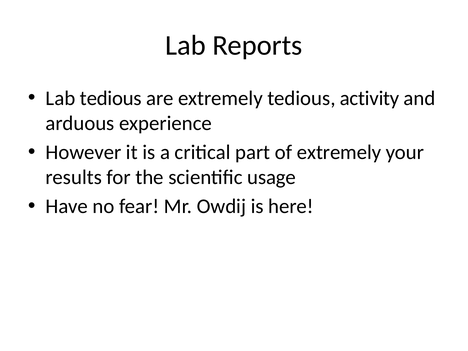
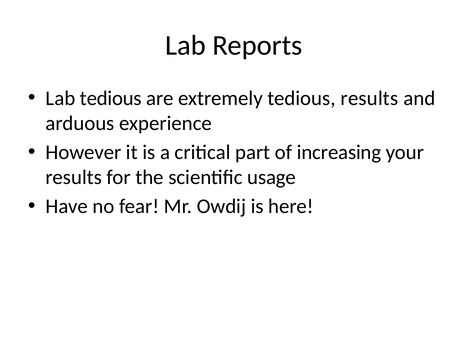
tedious activity: activity -> results
of extremely: extremely -> increasing
